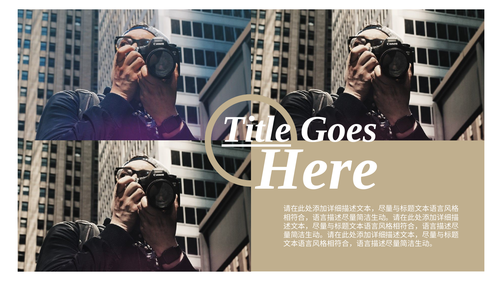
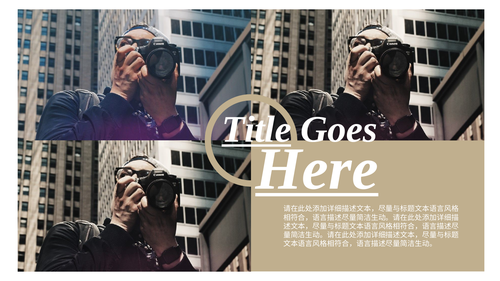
Here underline: none -> present
